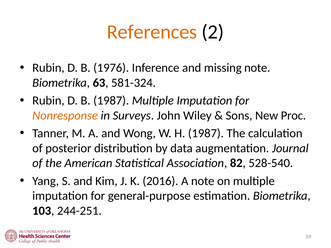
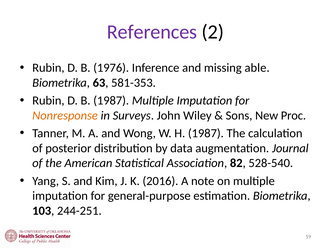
References colour: orange -> purple
missing note: note -> able
581-324: 581-324 -> 581-353
